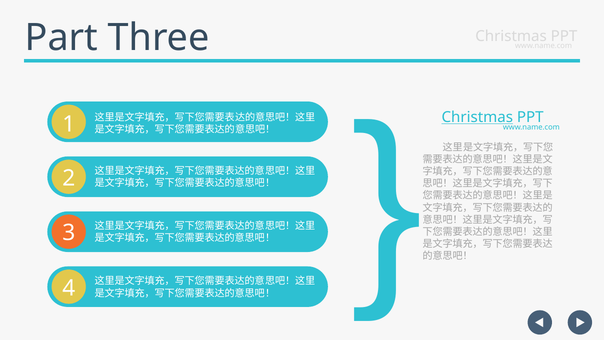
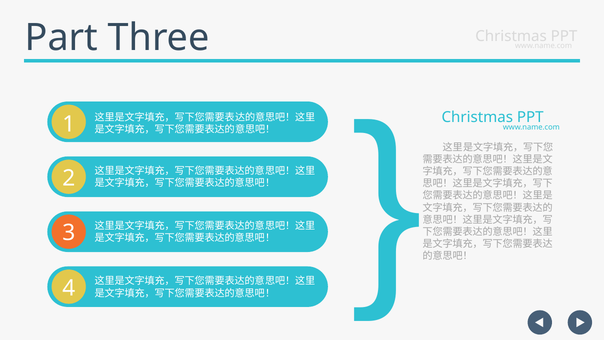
Christmas at (477, 117) underline: present -> none
